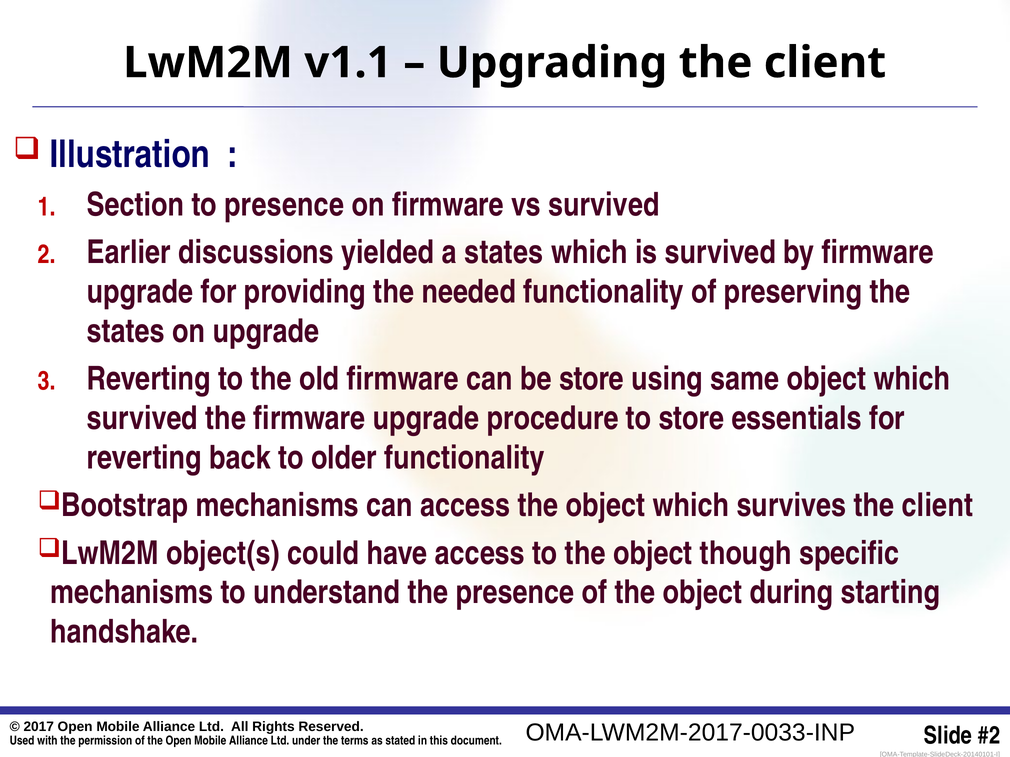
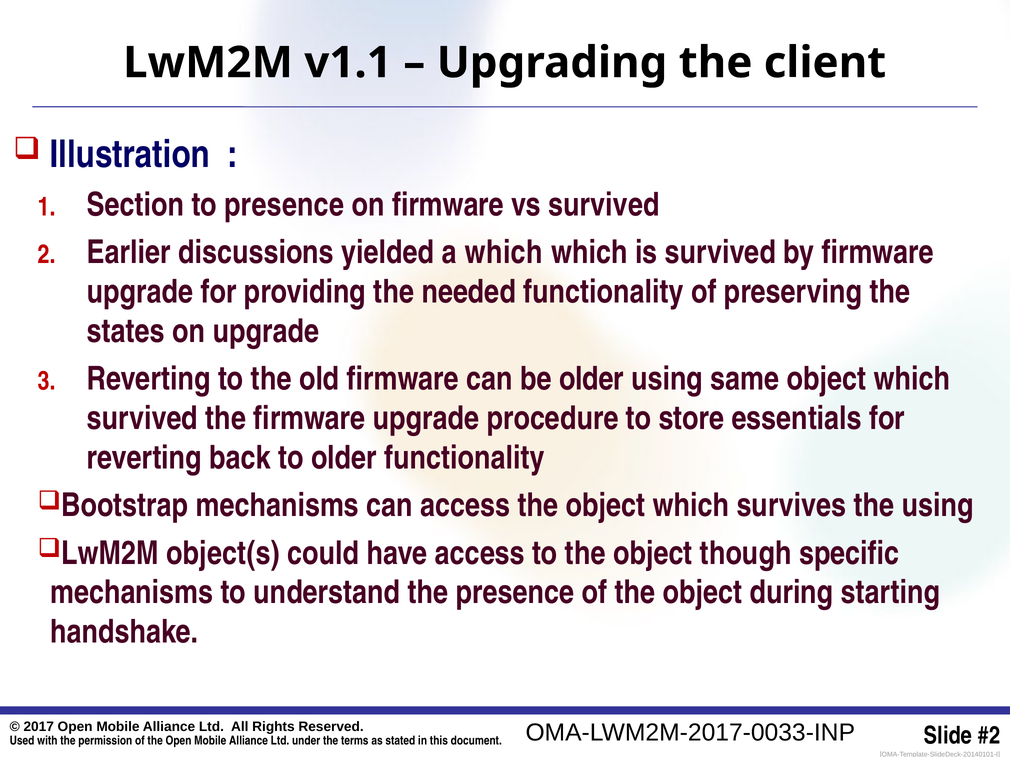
a states: states -> which
be store: store -> older
survives the client: client -> using
